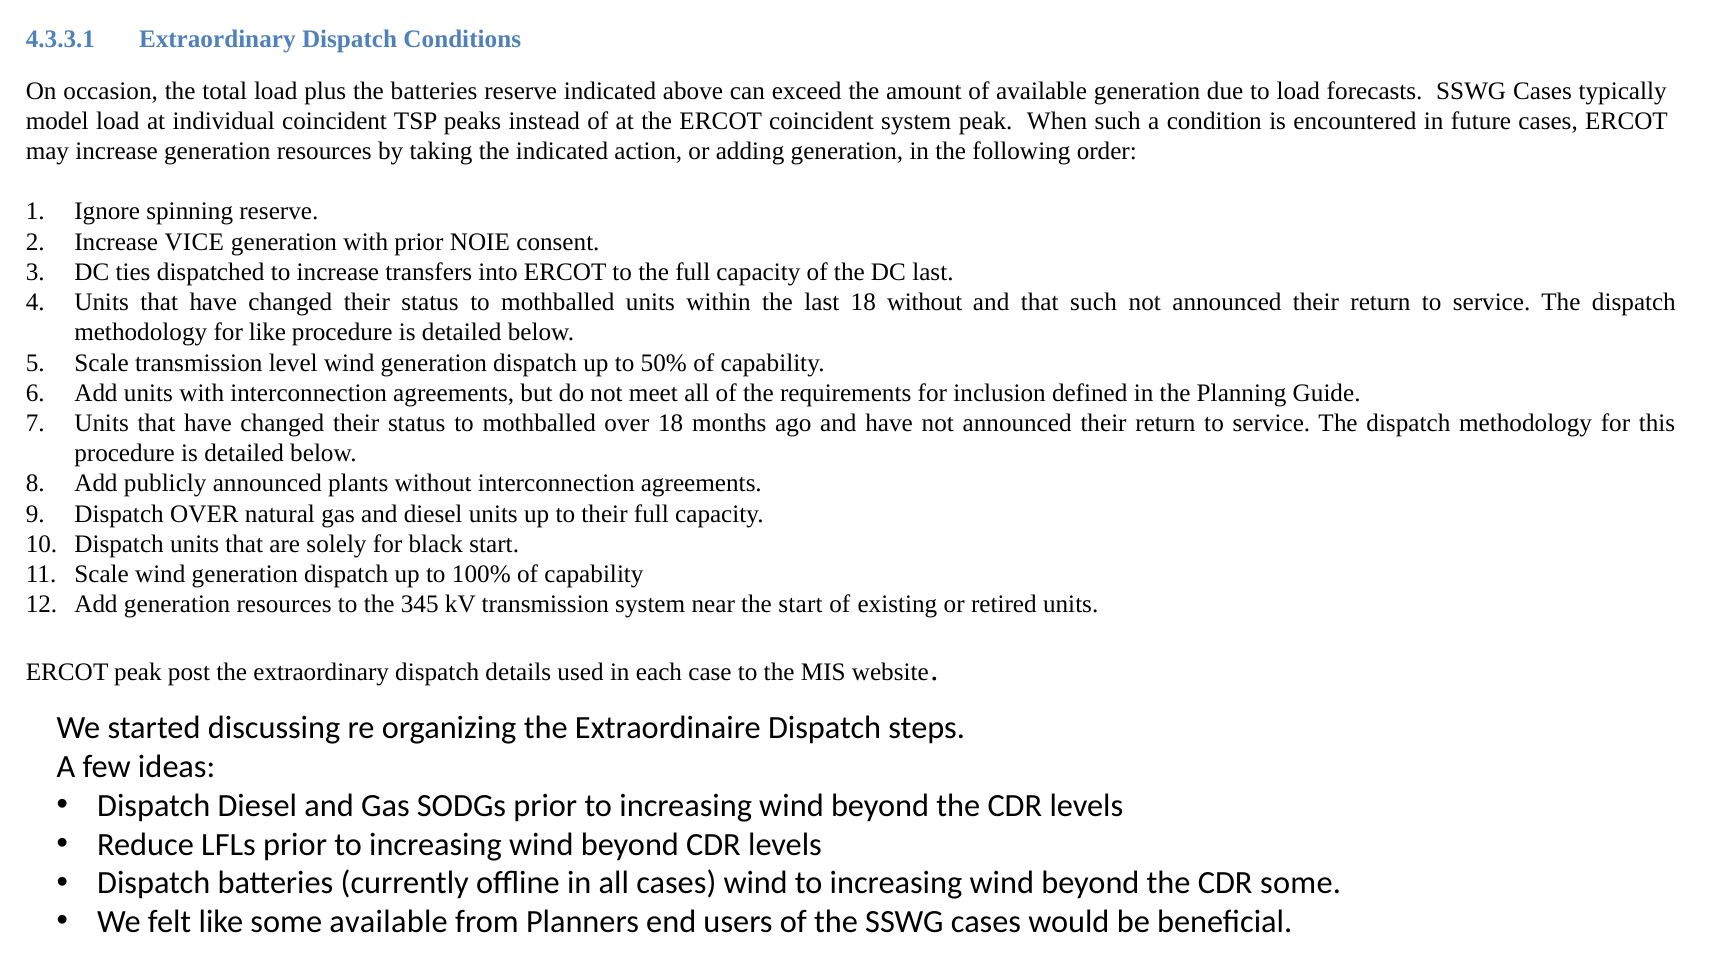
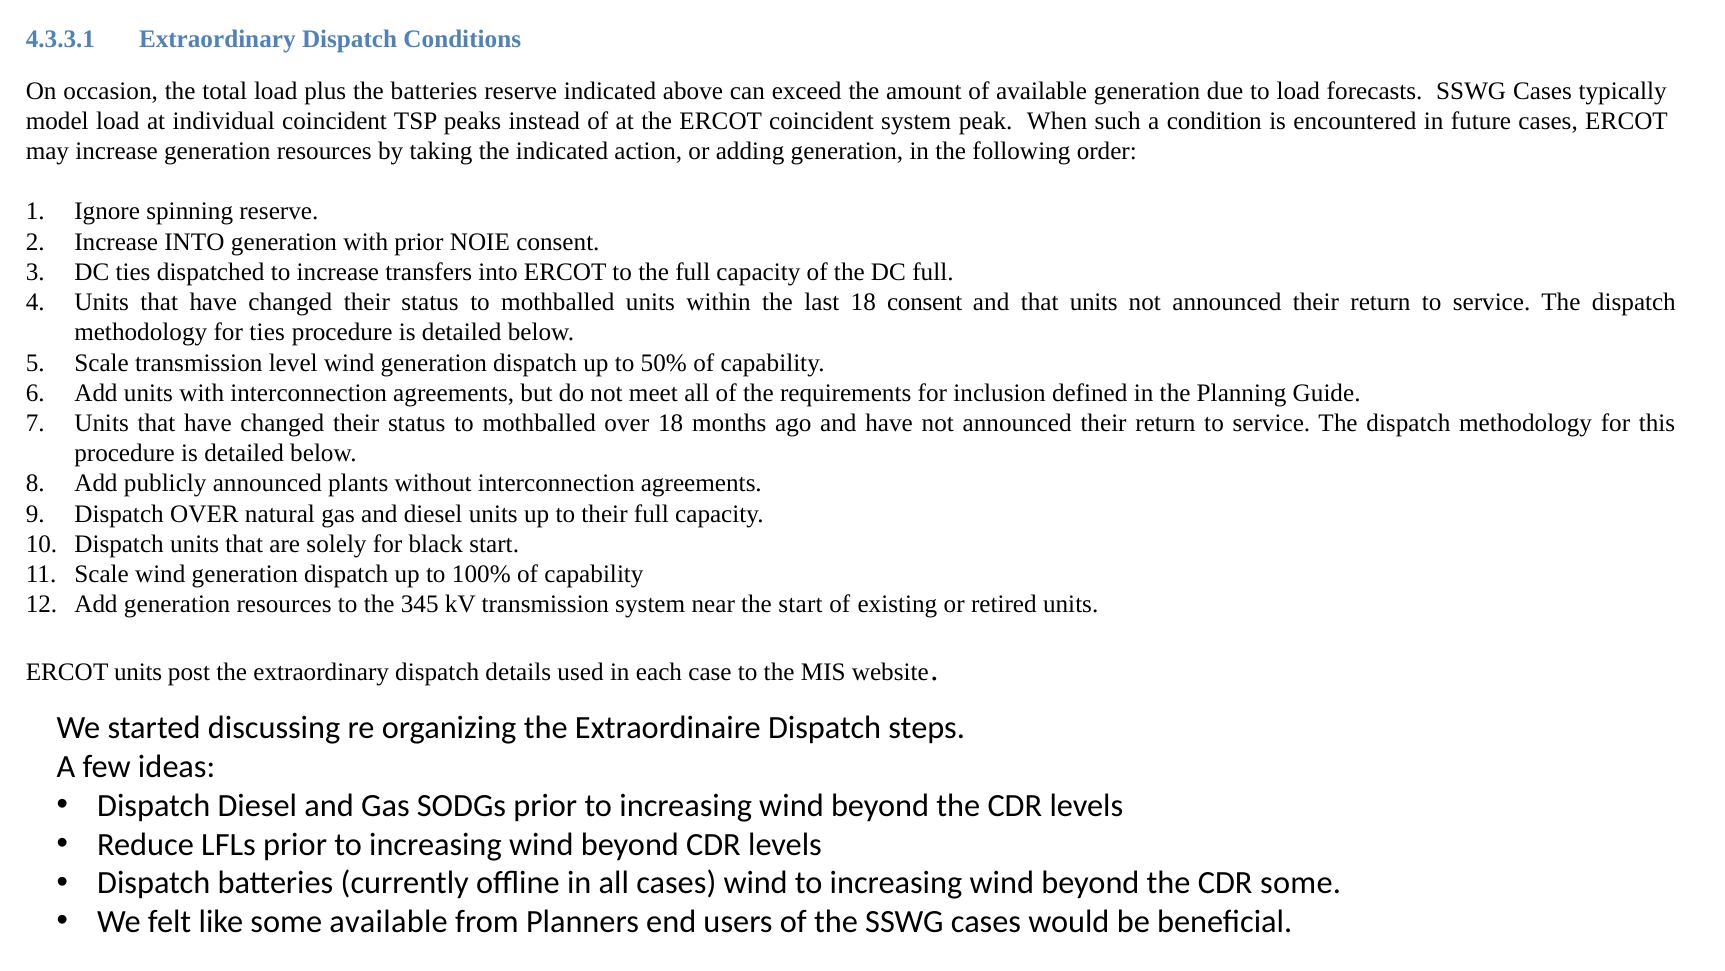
Increase VICE: VICE -> INTO
DC last: last -> full
18 without: without -> consent
that such: such -> units
for like: like -> ties
ERCOT peak: peak -> units
